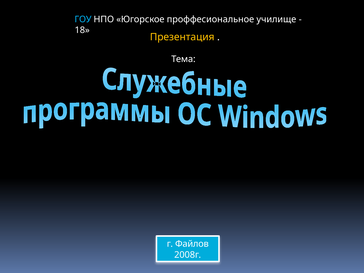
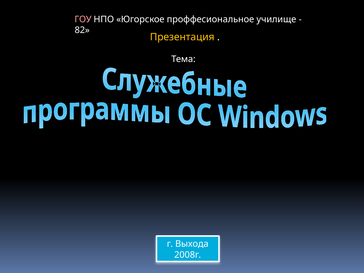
ГОУ colour: light blue -> pink
18: 18 -> 82
Файлов: Файлов -> Выхода
